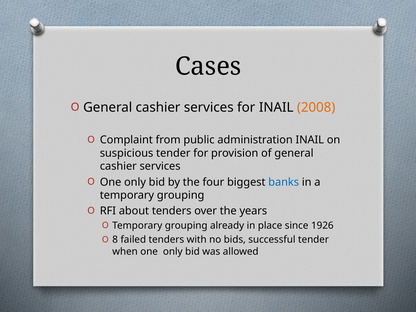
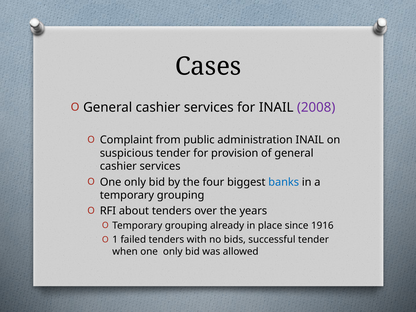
2008 colour: orange -> purple
1926: 1926 -> 1916
8: 8 -> 1
